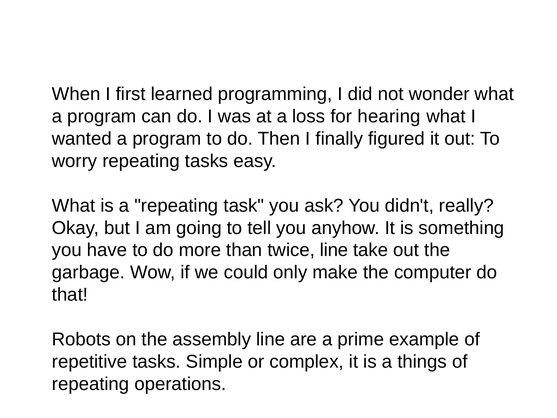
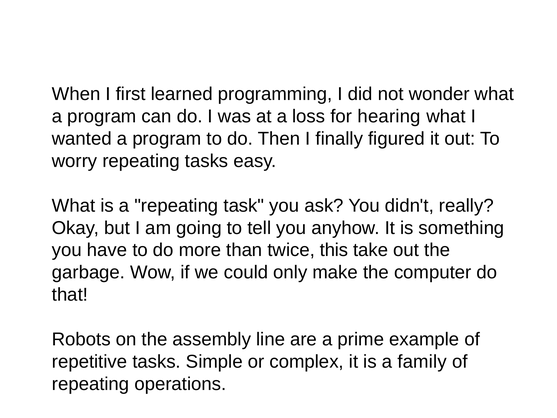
twice line: line -> this
things: things -> family
